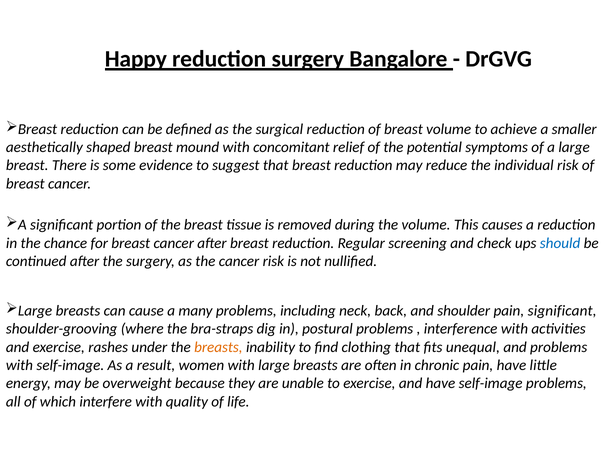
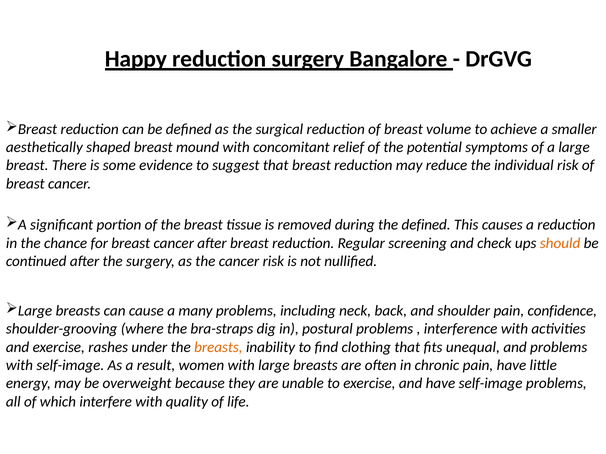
the volume: volume -> defined
should colour: blue -> orange
pain significant: significant -> confidence
